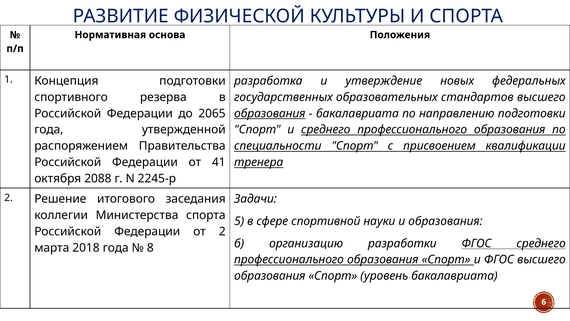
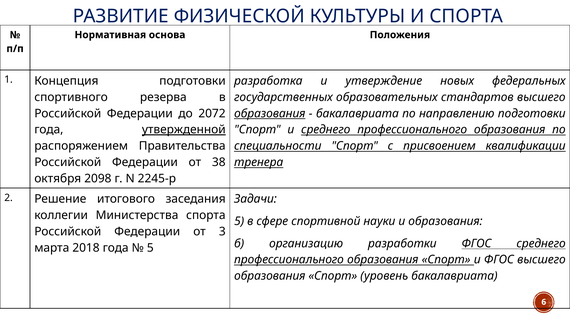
2065: 2065 -> 2072
утвержденной underline: none -> present
41: 41 -> 38
2088: 2088 -> 2098
от 2: 2 -> 3
8 at (150, 248): 8 -> 5
